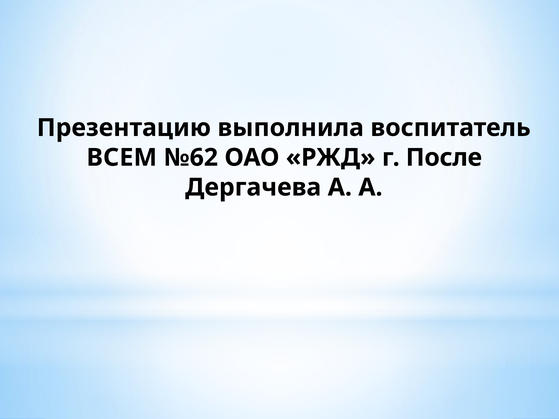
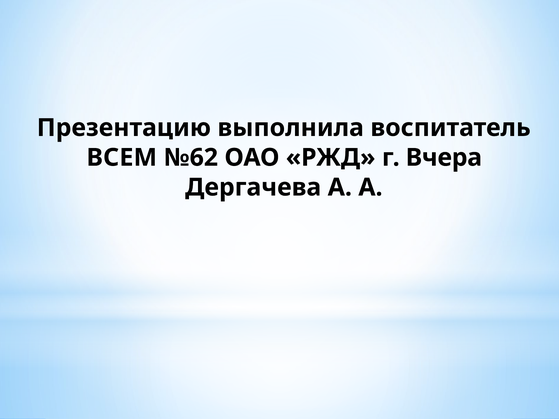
После: После -> Вчера
